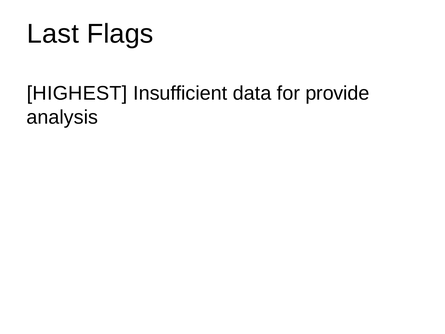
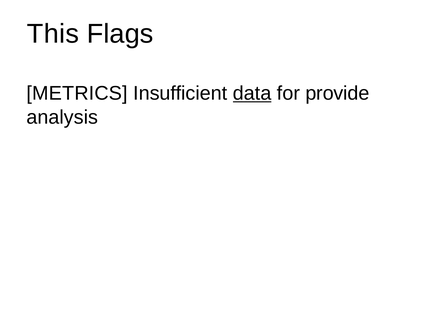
Last: Last -> This
HIGHEST: HIGHEST -> METRICS
data underline: none -> present
